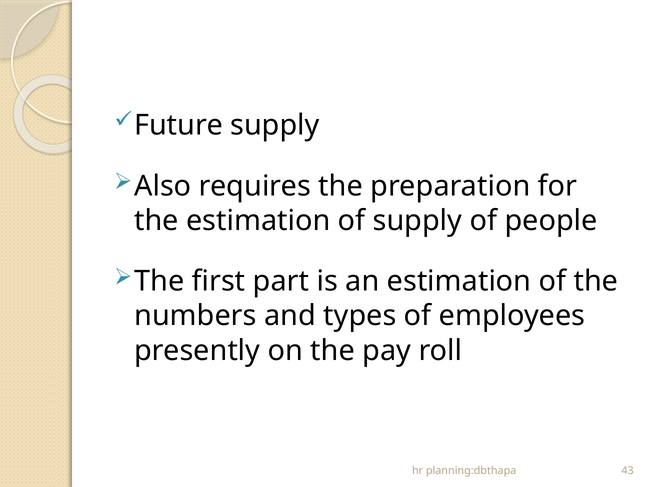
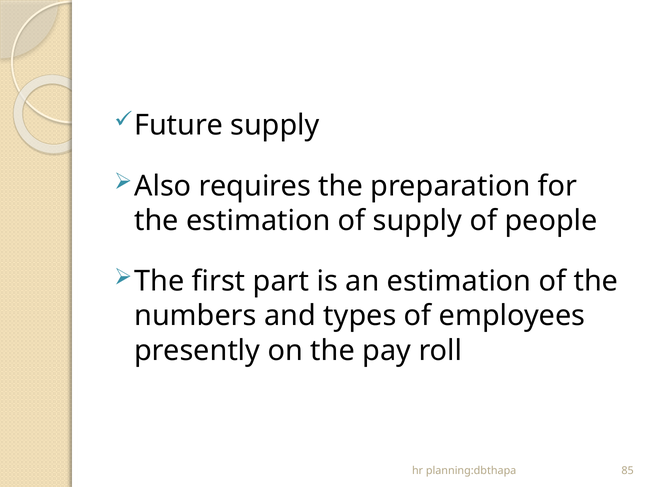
43: 43 -> 85
